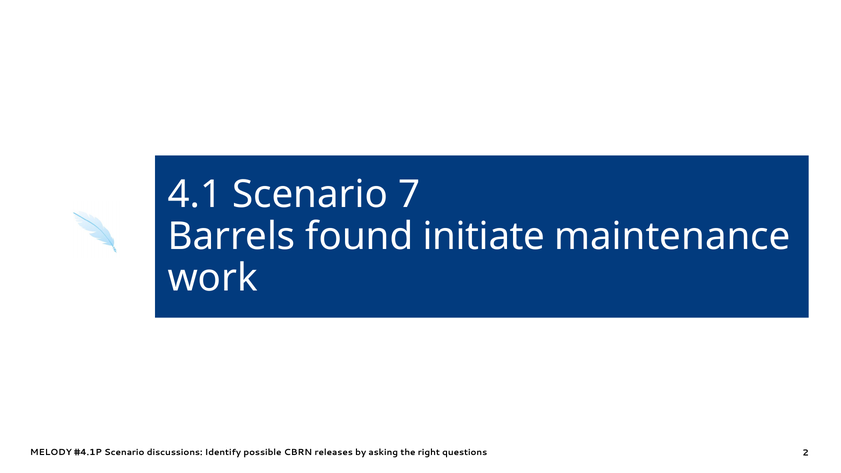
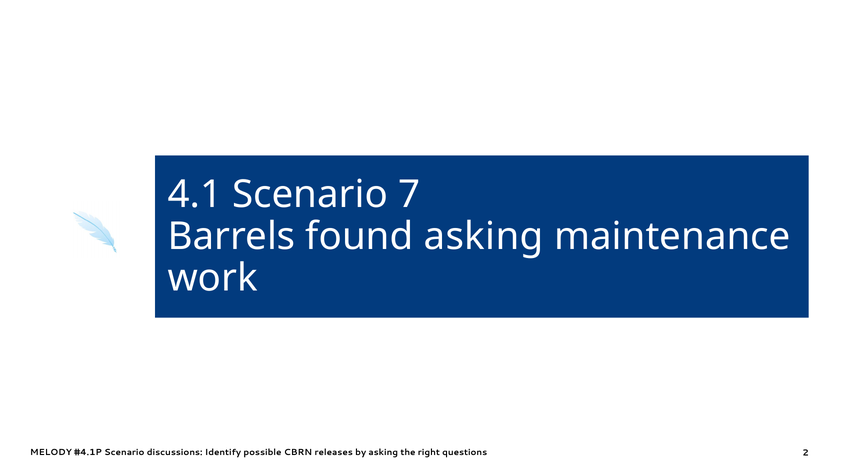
found initiate: initiate -> asking
